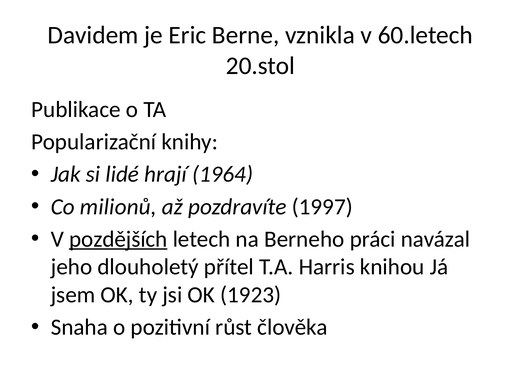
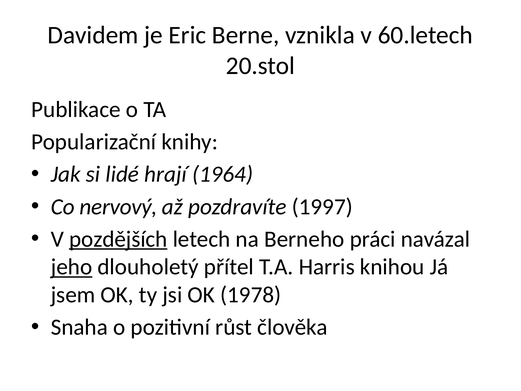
milionů: milionů -> nervový
jeho underline: none -> present
1923: 1923 -> 1978
